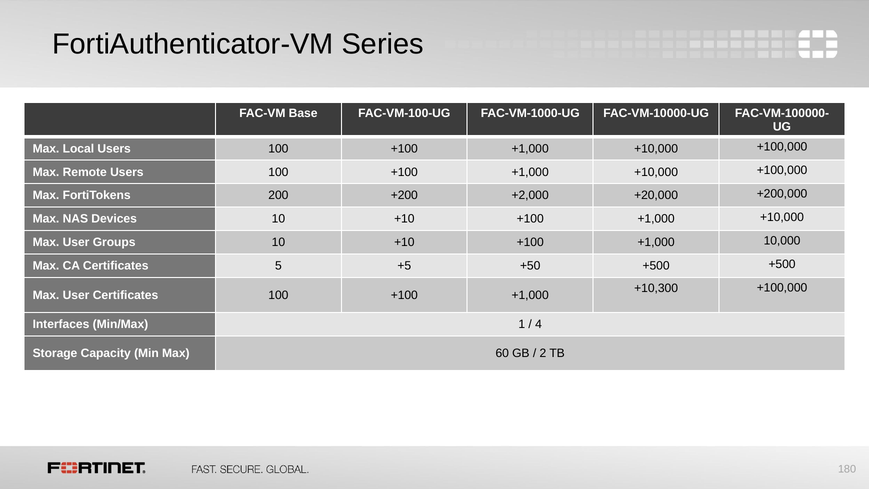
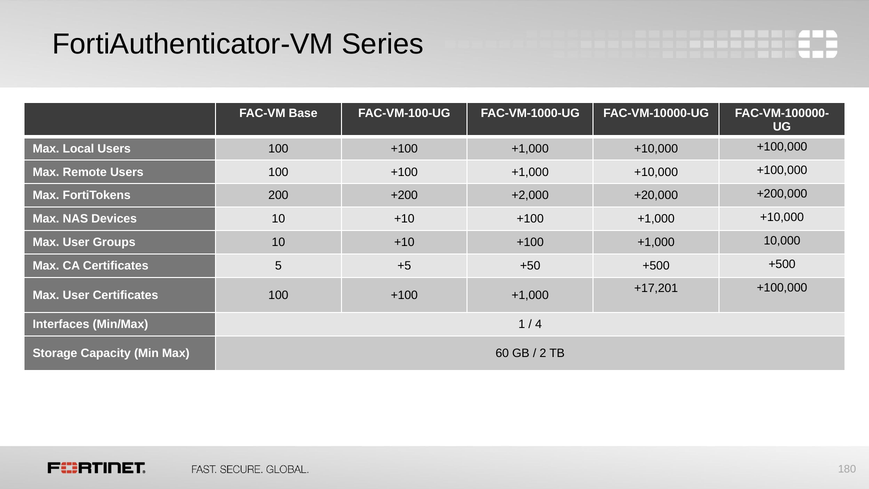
+10,300: +10,300 -> +17,201
